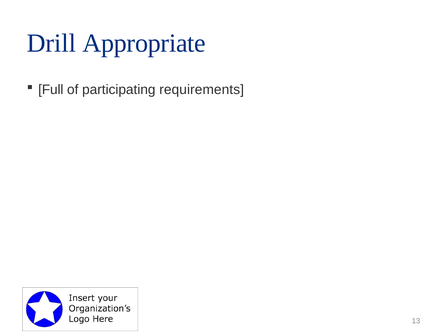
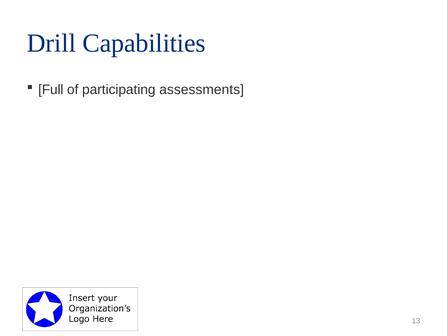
Appropriate: Appropriate -> Capabilities
requirements: requirements -> assessments
